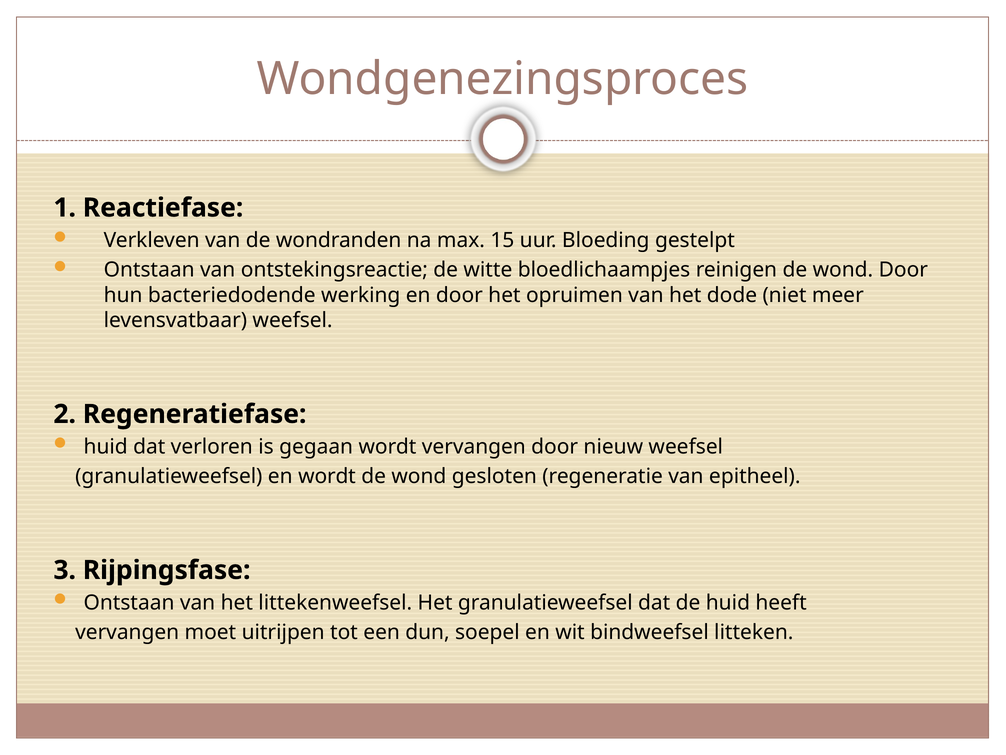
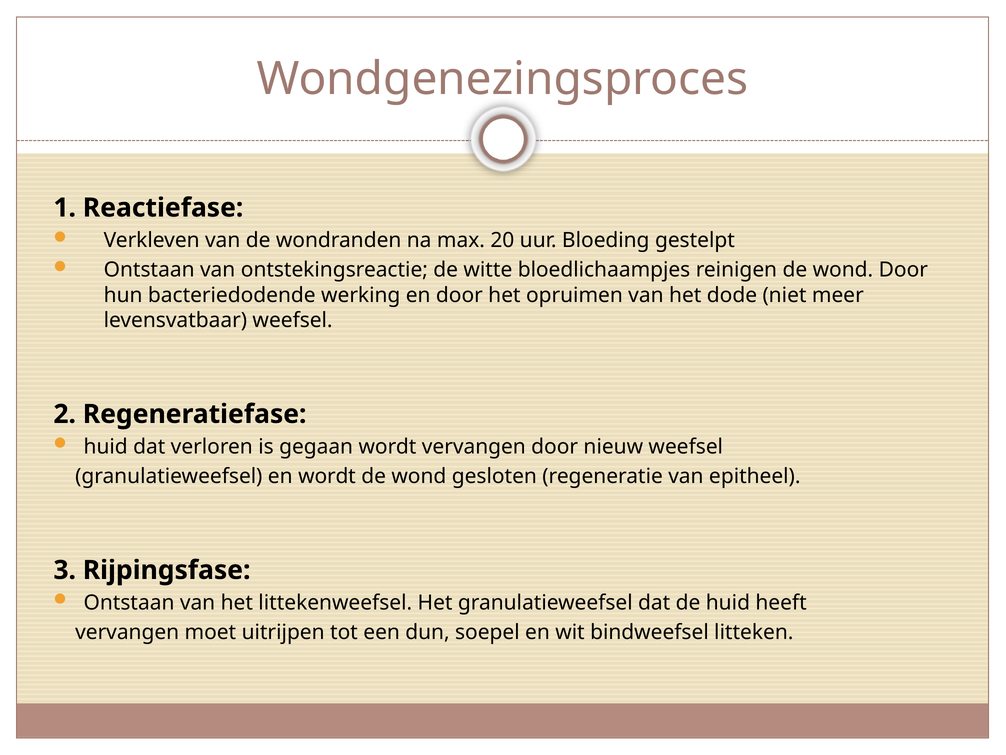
15: 15 -> 20
